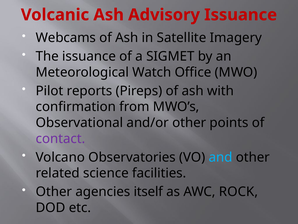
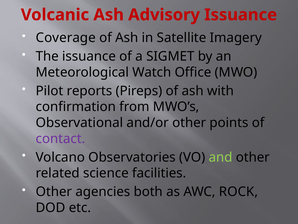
Webcams: Webcams -> Coverage
and colour: light blue -> light green
itself: itself -> both
